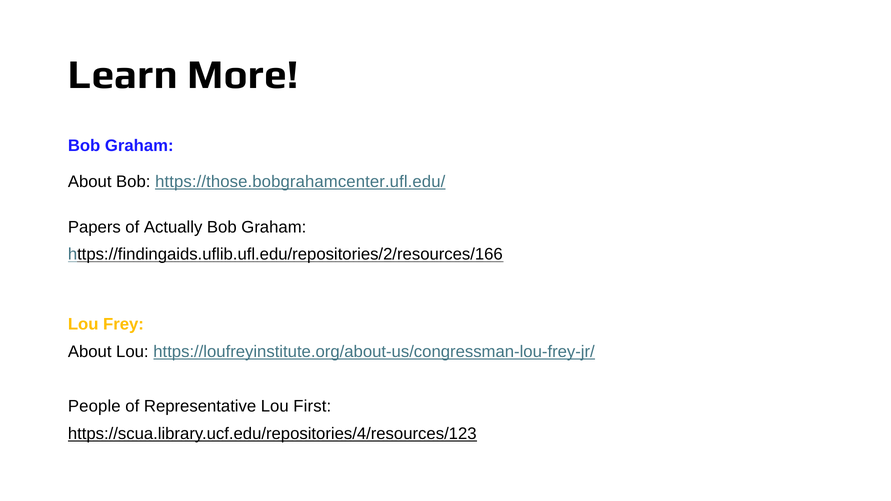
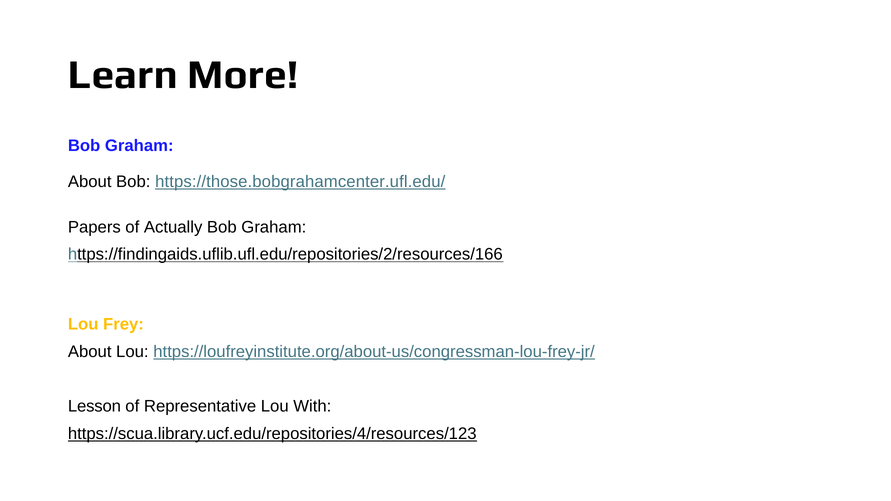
People: People -> Lesson
First: First -> With
